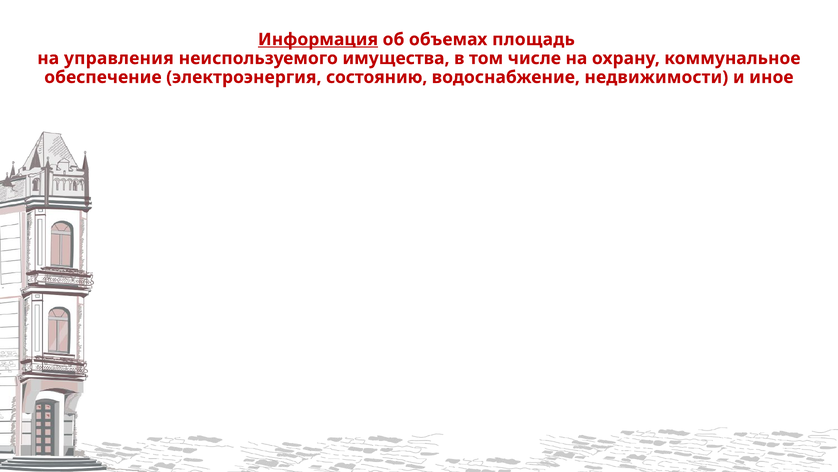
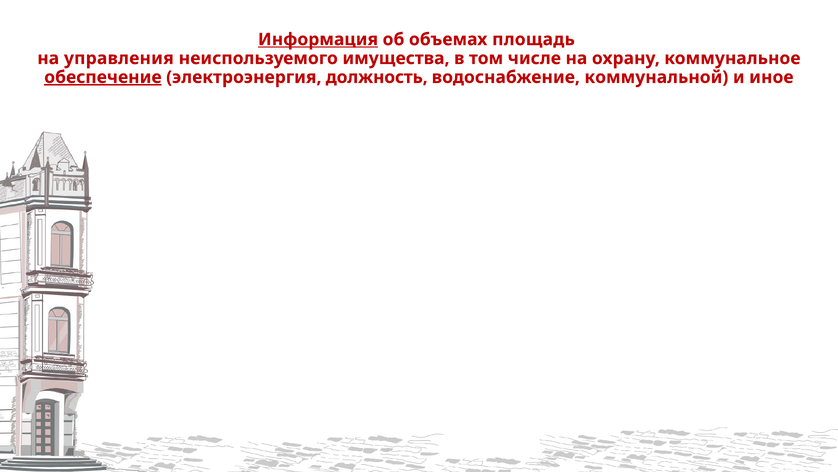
обеспечение underline: none -> present
состоянию: состоянию -> должность
недвижимости: недвижимости -> коммунальной
